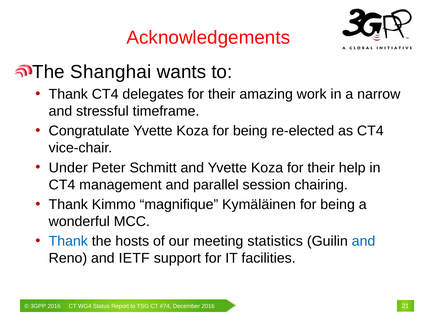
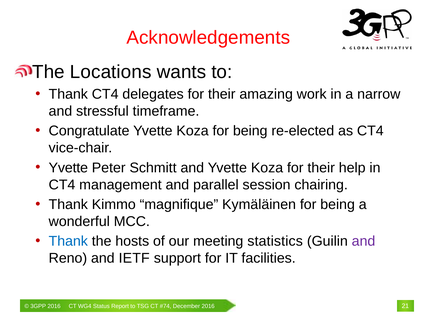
Shanghai: Shanghai -> Locations
Under at (68, 168): Under -> Yvette
and at (364, 241) colour: blue -> purple
